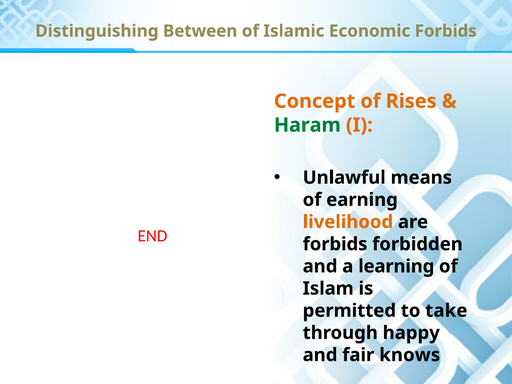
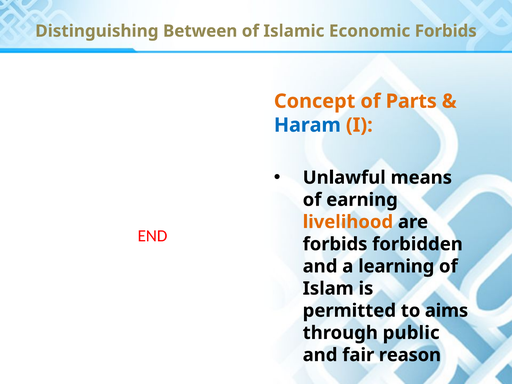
Rises: Rises -> Parts
Haram colour: green -> blue
take: take -> aims
happy: happy -> public
knows: knows -> reason
